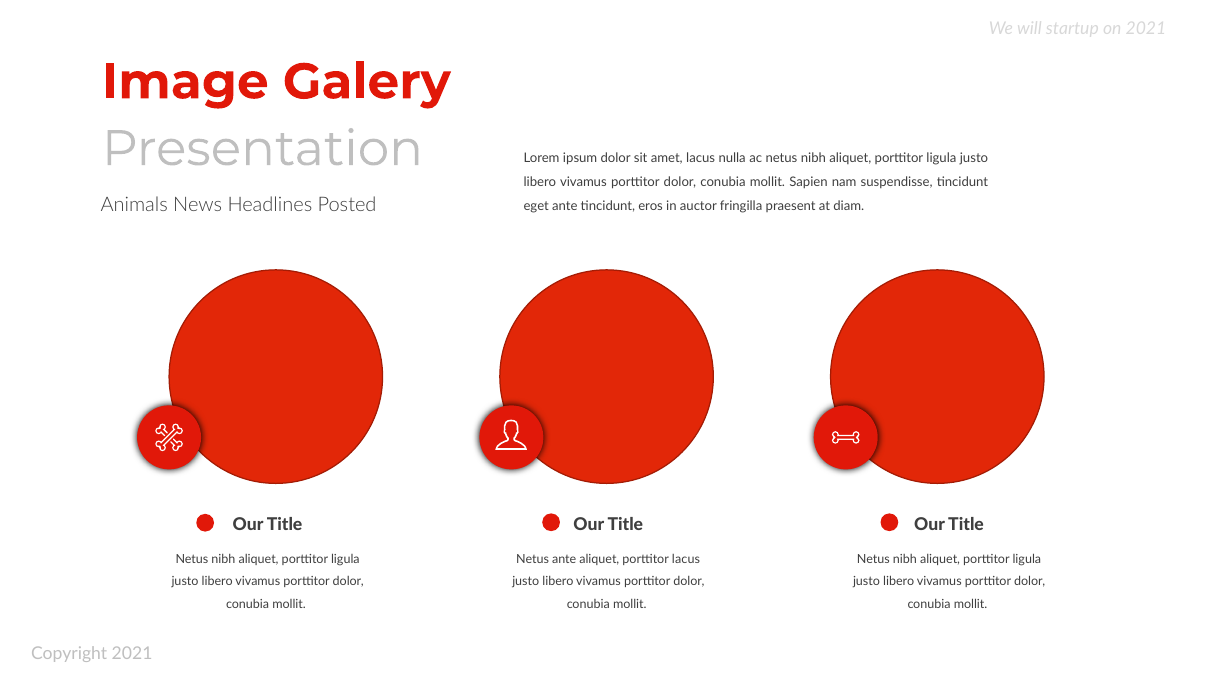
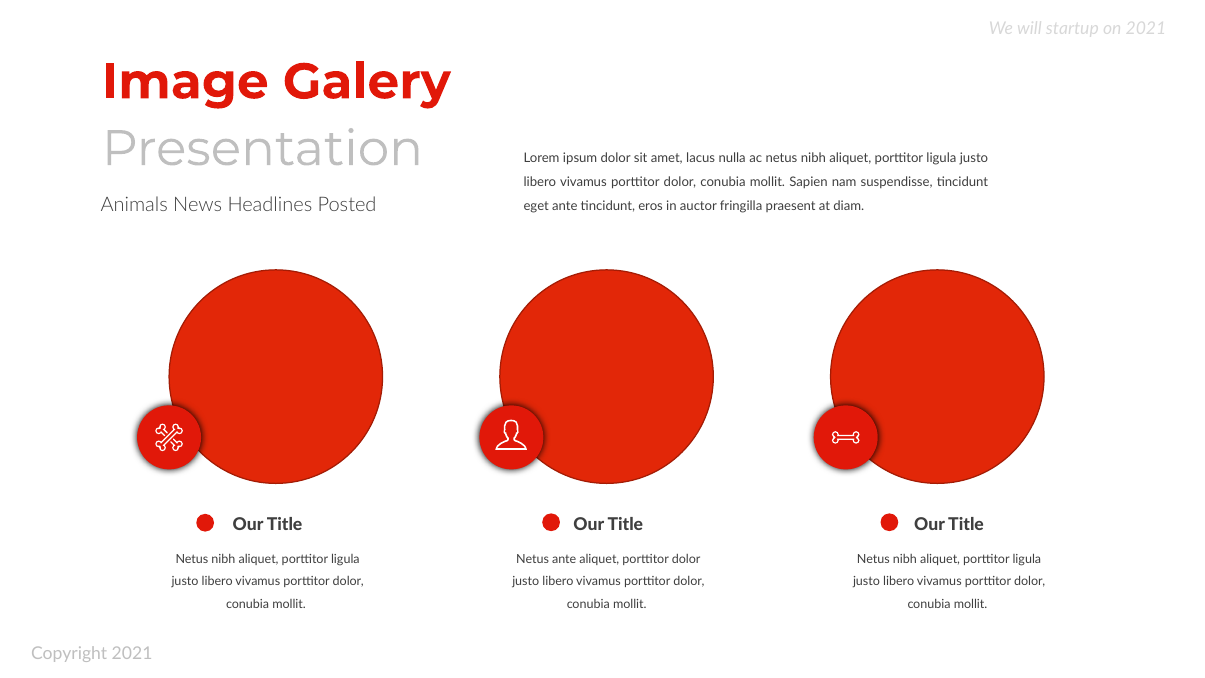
aliquet porttitor lacus: lacus -> dolor
